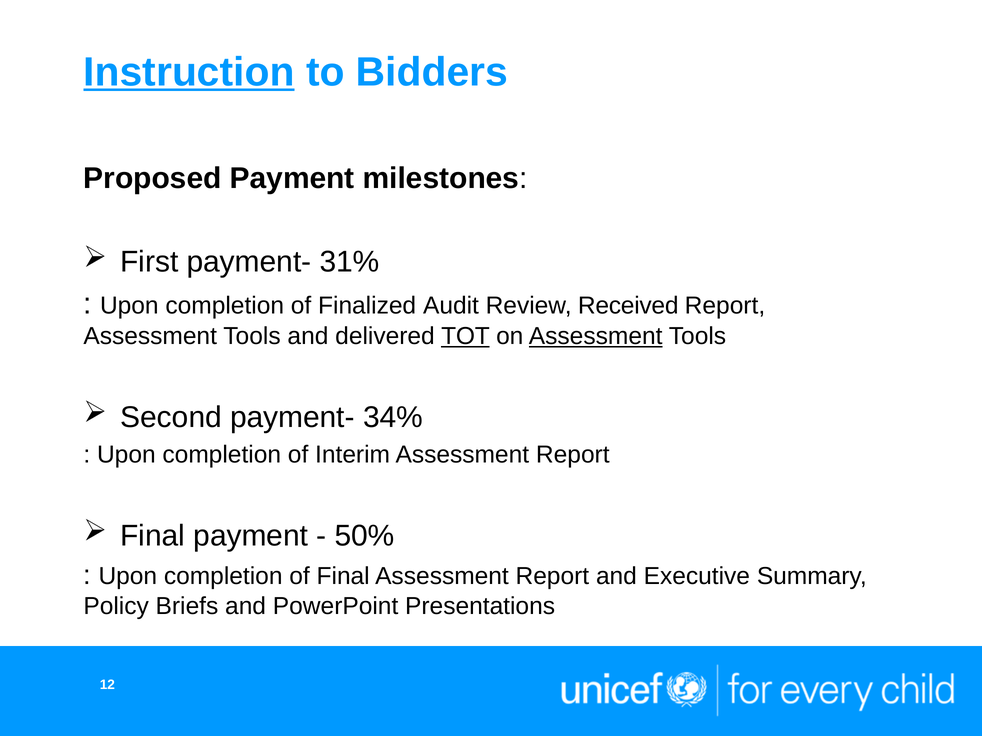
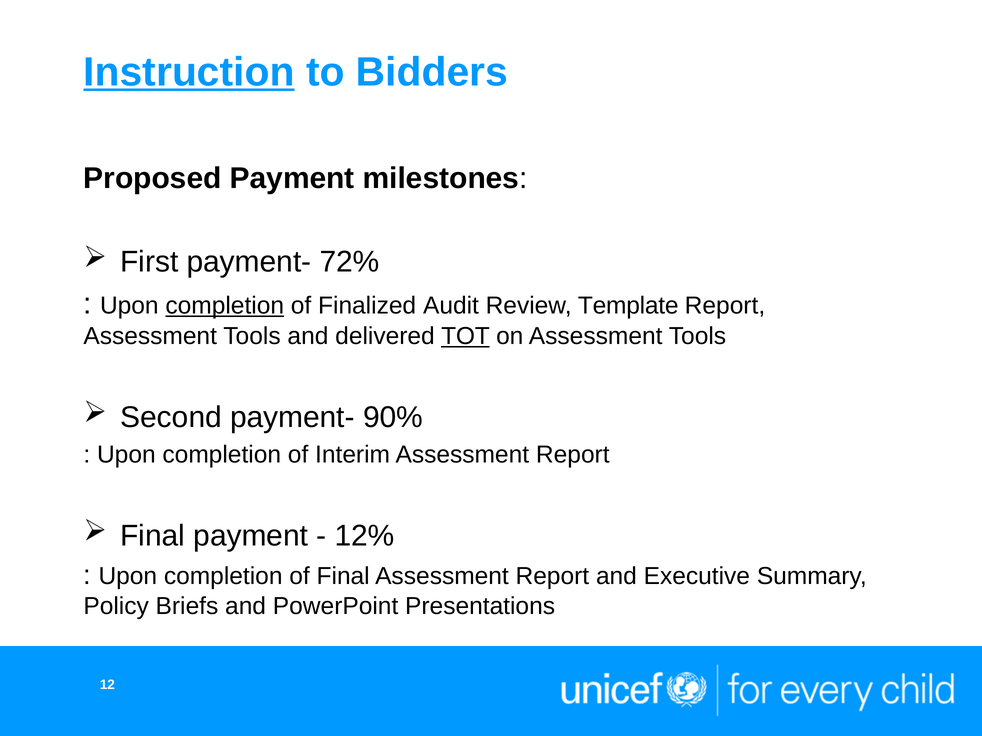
31%: 31% -> 72%
completion at (225, 306) underline: none -> present
Received: Received -> Template
Assessment at (596, 337) underline: present -> none
34%: 34% -> 90%
50%: 50% -> 12%
